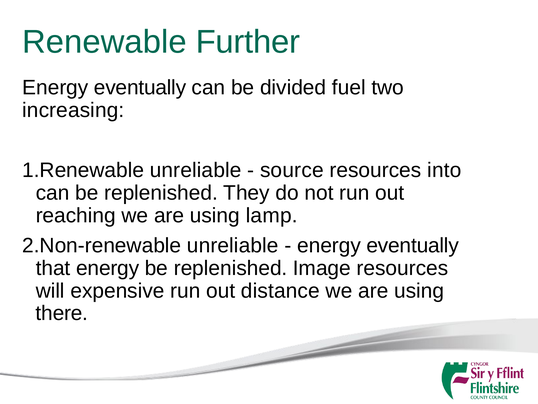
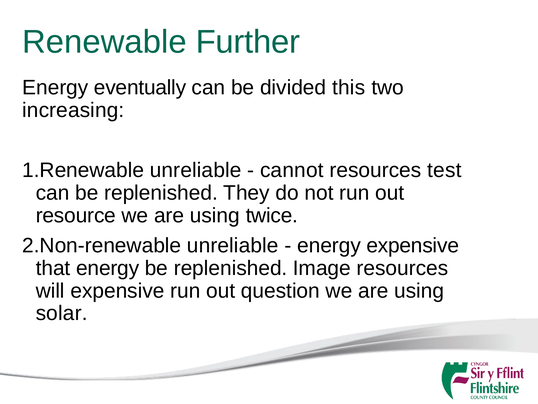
fuel: fuel -> this
source: source -> cannot
into: into -> test
reaching: reaching -> resource
lamp: lamp -> twice
eventually at (413, 245): eventually -> expensive
distance: distance -> question
there: there -> solar
